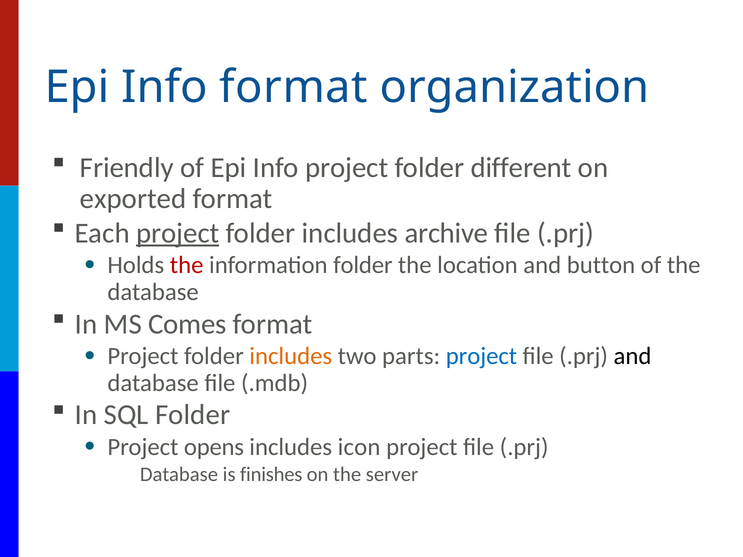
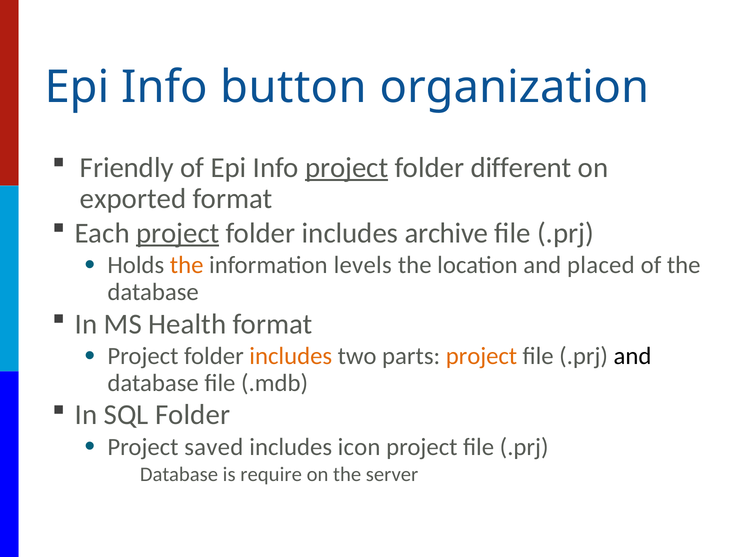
Info format: format -> button
project at (347, 168) underline: none -> present
the at (187, 265) colour: red -> orange
information folder: folder -> levels
button: button -> placed
Comes: Comes -> Health
project at (481, 356) colour: blue -> orange
opens: opens -> saved
finishes: finishes -> require
